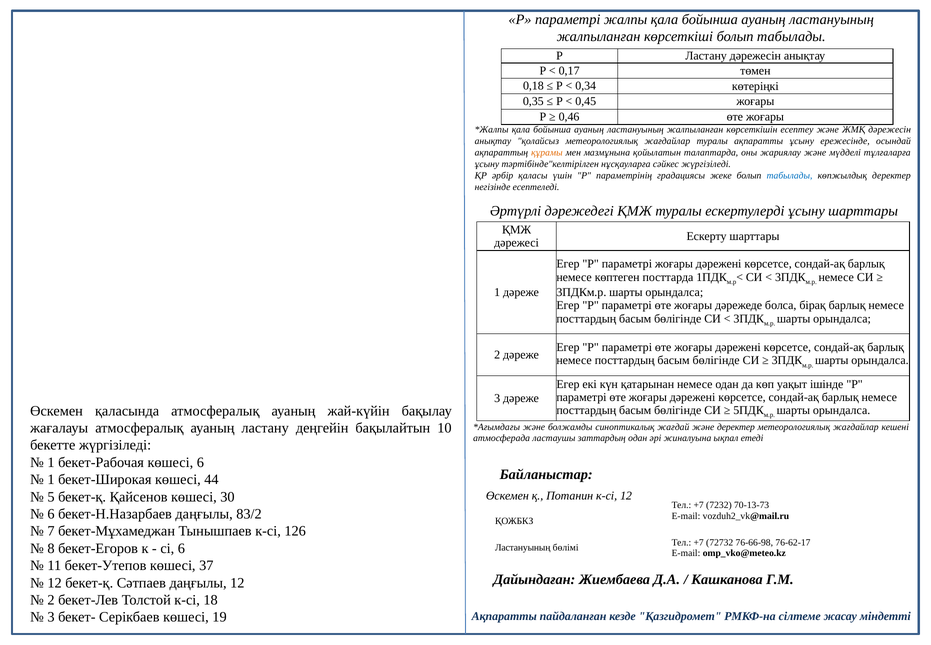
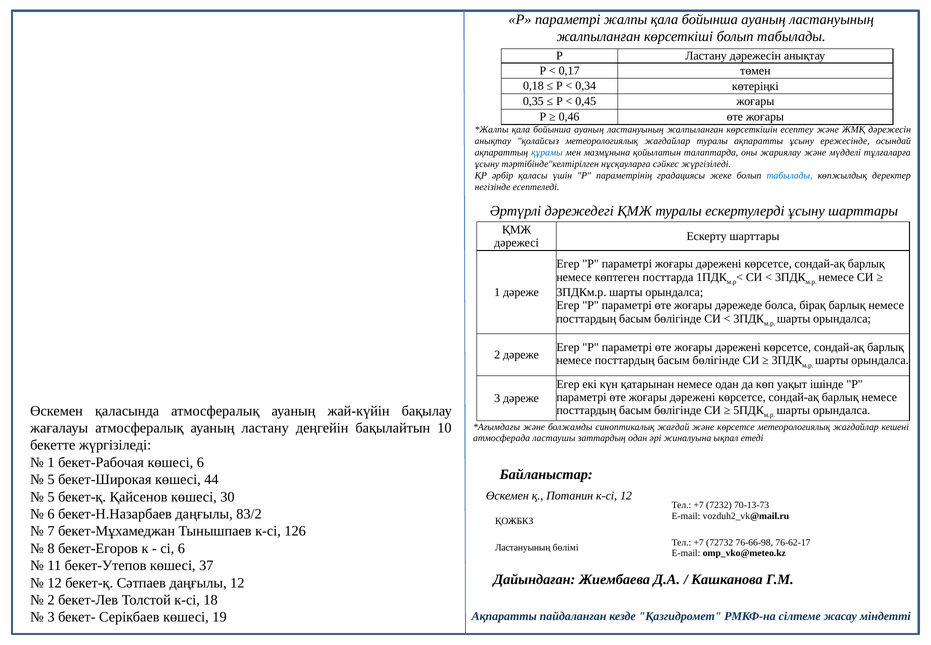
құрамы colour: orange -> blue
және деректер: деректер -> көрсетсе
1 at (51, 479): 1 -> 5
